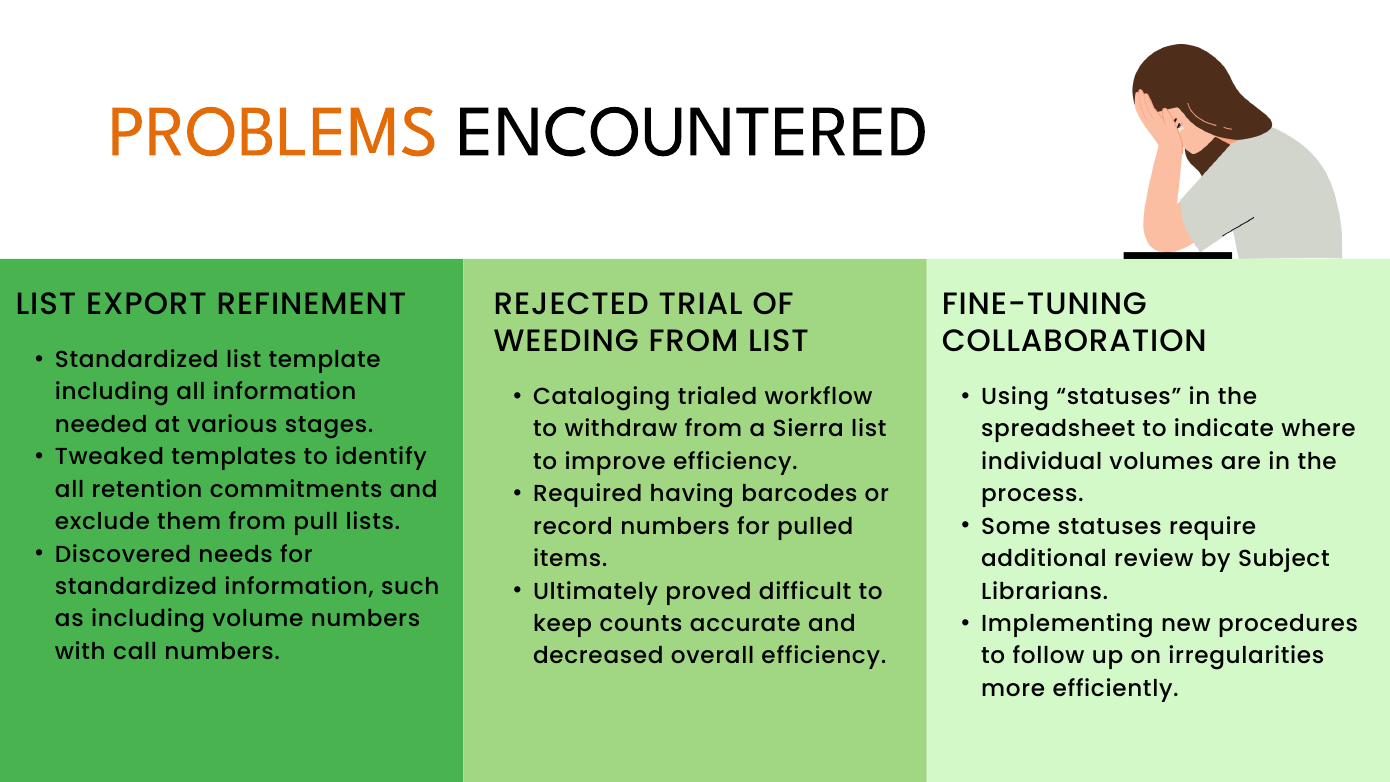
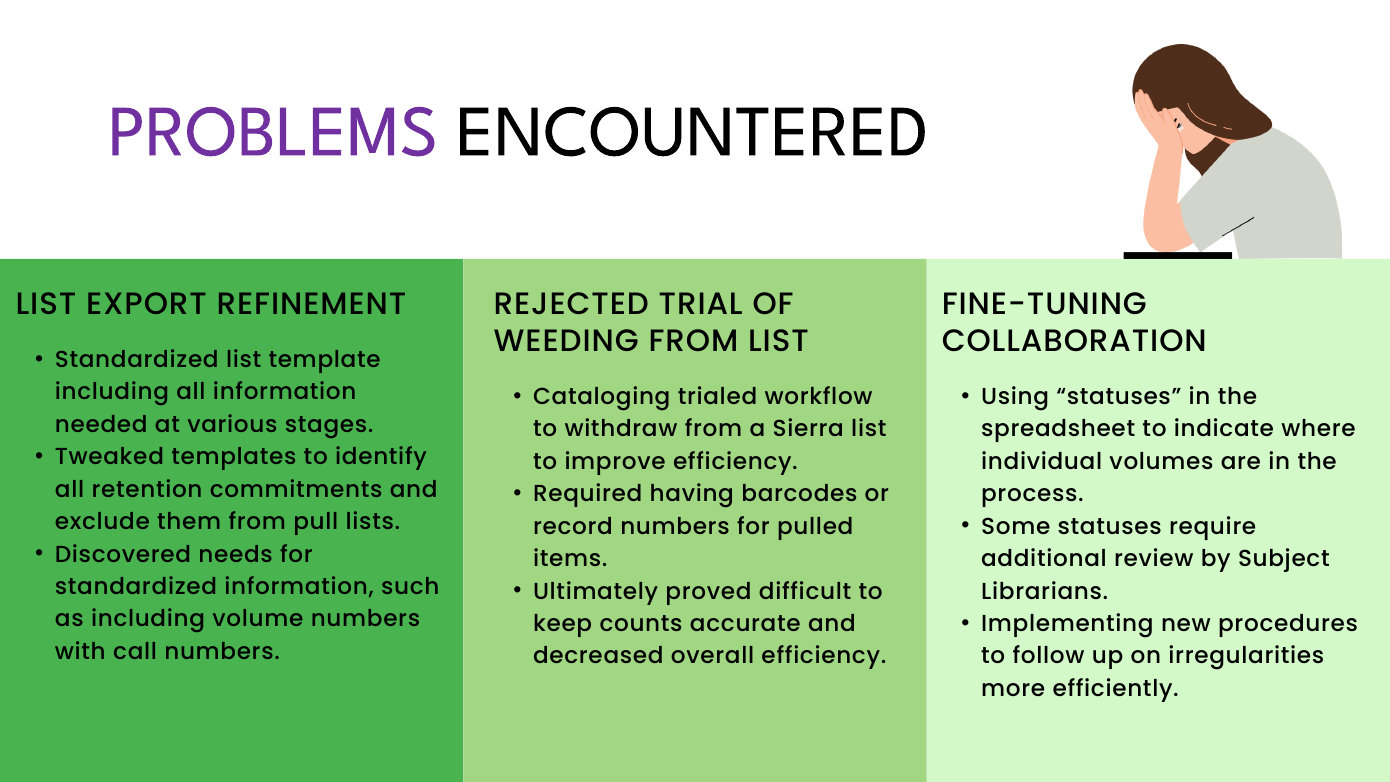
PROBLEMS colour: orange -> purple
